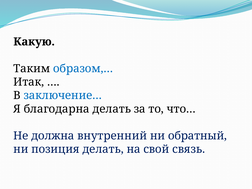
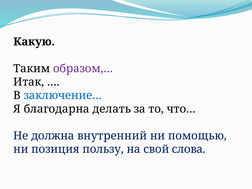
образом,… colour: blue -> purple
обратный: обратный -> помощью
позиция делать: делать -> пользу
связь: связь -> слова
